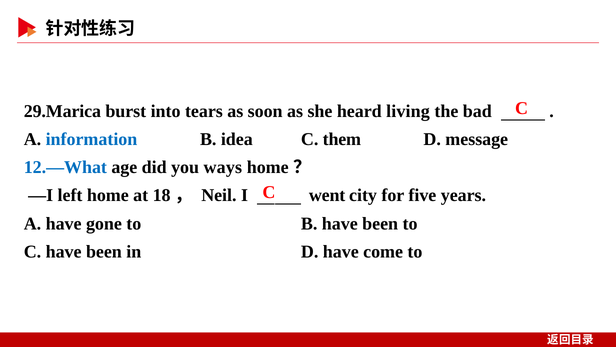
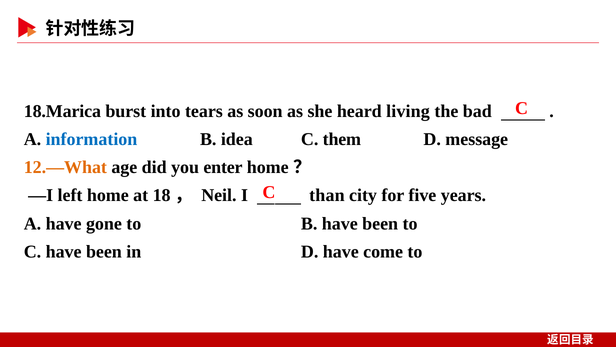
29.Marica: 29.Marica -> 18.Marica
12.—What colour: blue -> orange
ways: ways -> enter
went: went -> than
